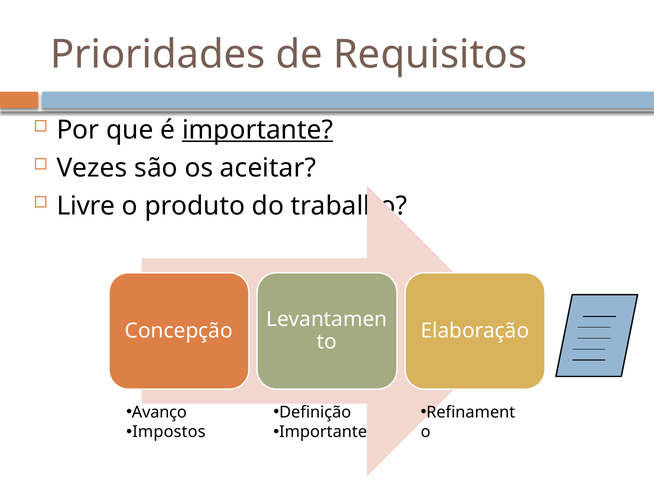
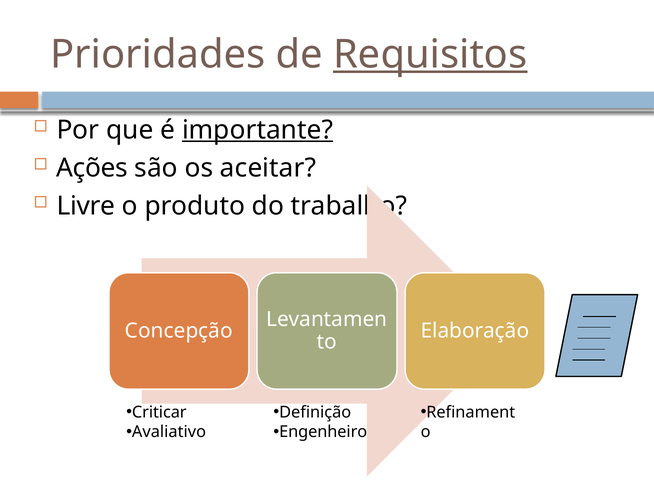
Requisitos underline: none -> present
Vezes: Vezes -> Ações
Avanço: Avanço -> Criticar
Impostos: Impostos -> Avaliativo
Importante at (323, 432): Importante -> Engenheiro
